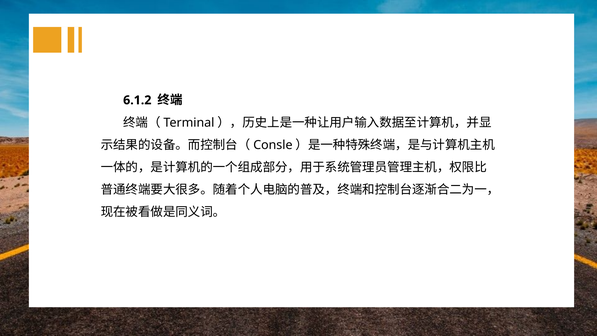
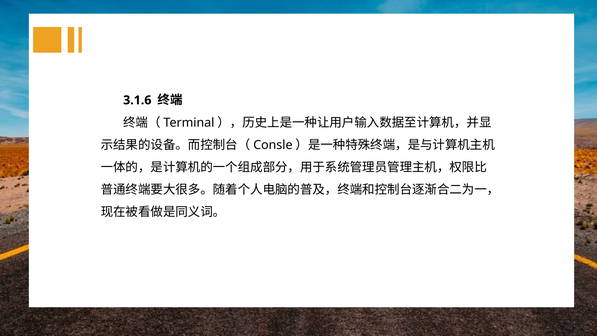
6.1.2: 6.1.2 -> 3.1.6
